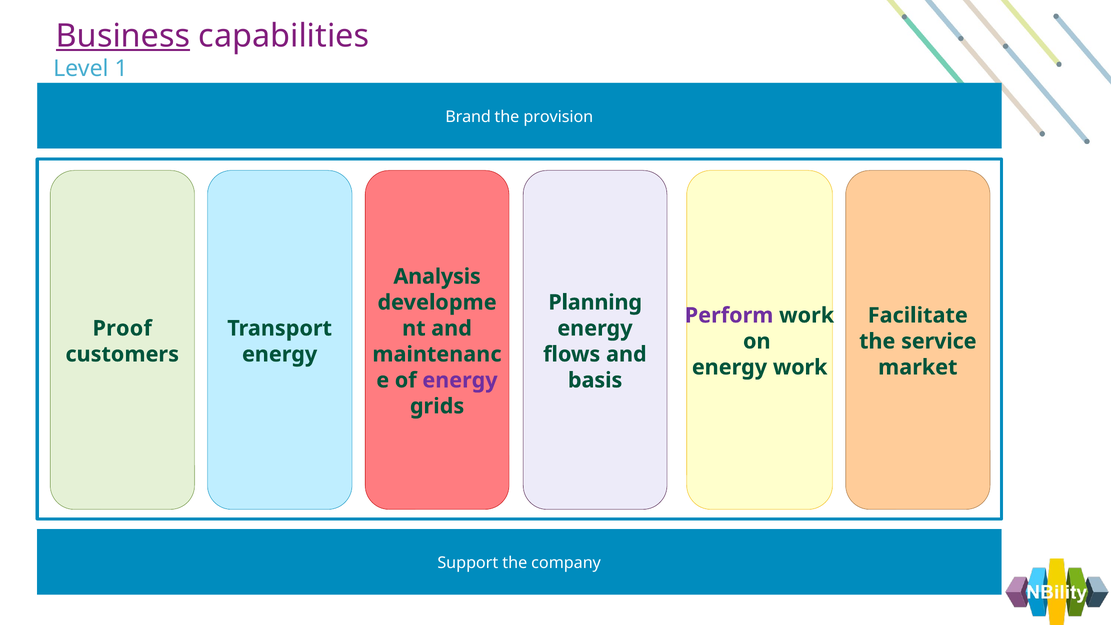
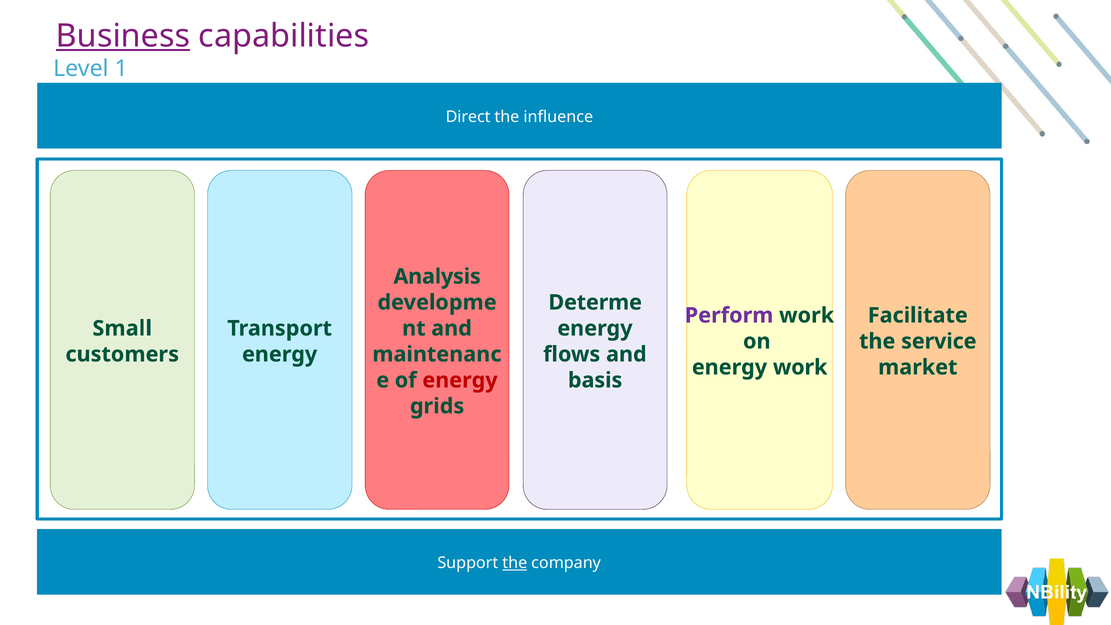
Brand: Brand -> Direct
provision: provision -> influence
Planning: Planning -> Determe
Proof: Proof -> Small
energy at (460, 380) colour: purple -> red
the at (515, 563) underline: none -> present
